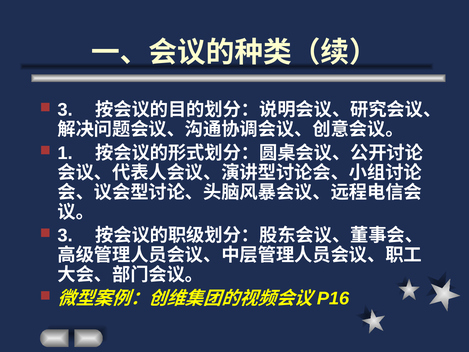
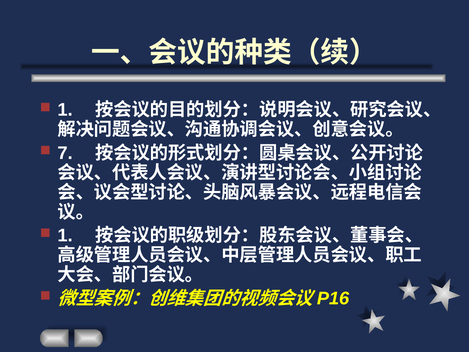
3 at (65, 110): 3 -> 1
1: 1 -> 7
3 at (65, 235): 3 -> 1
